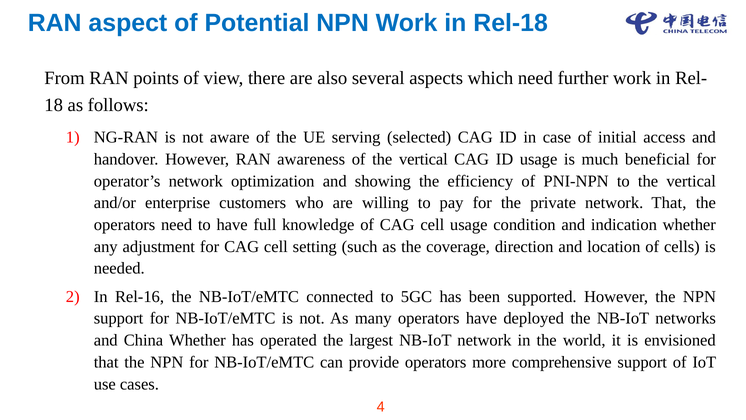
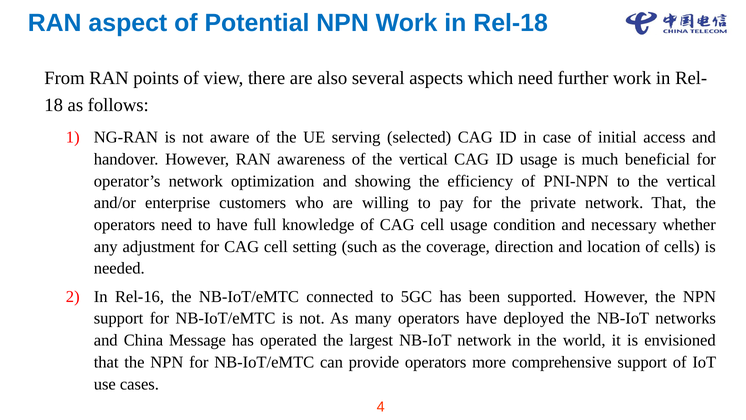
indication: indication -> necessary
China Whether: Whether -> Message
